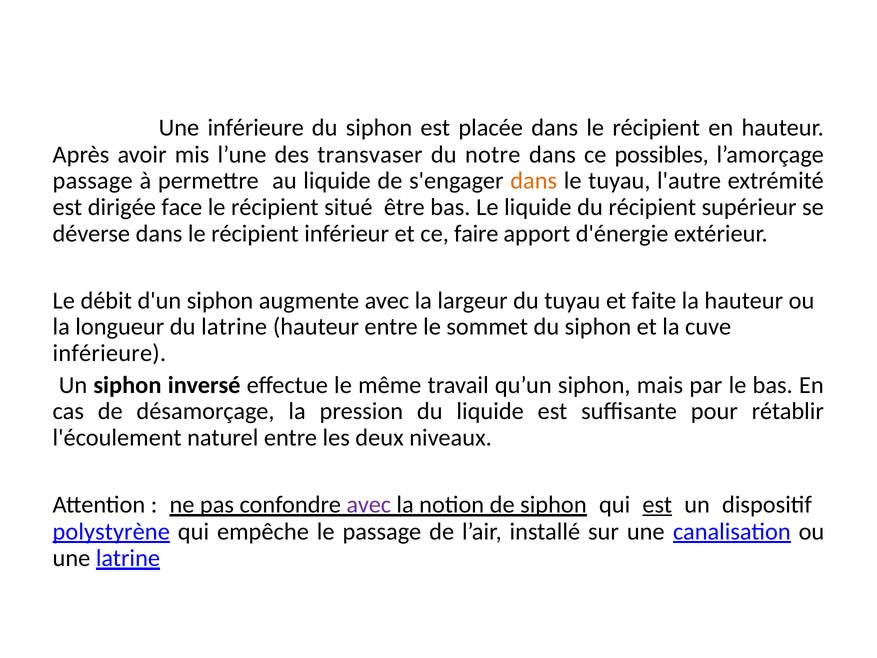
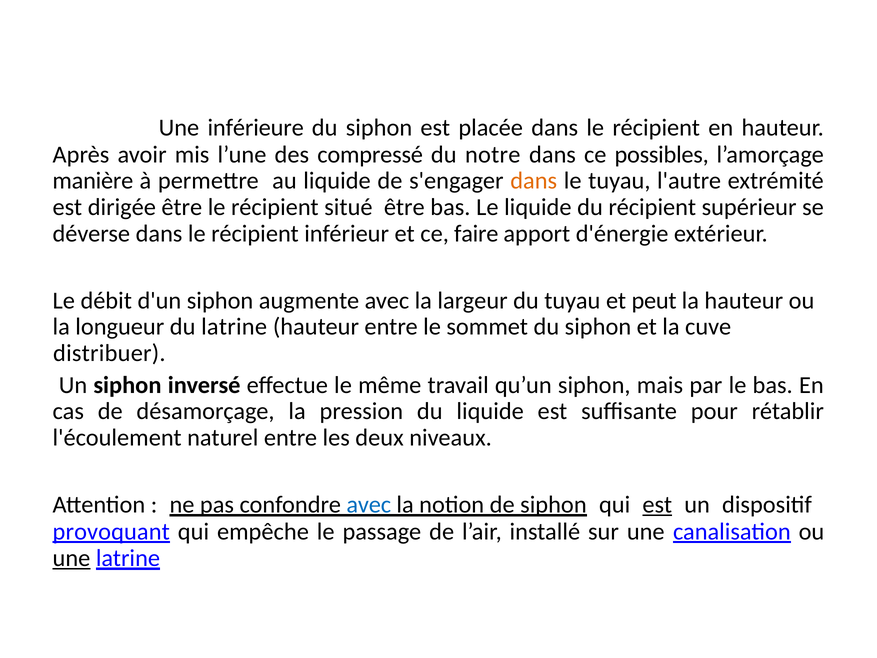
transvaser: transvaser -> compressé
passage at (93, 181): passage -> manière
dirigée face: face -> être
faite: faite -> peut
inférieure at (109, 353): inférieure -> distribuer
avec at (369, 504) colour: purple -> blue
polystyrène: polystyrène -> provoquant
une at (71, 558) underline: none -> present
